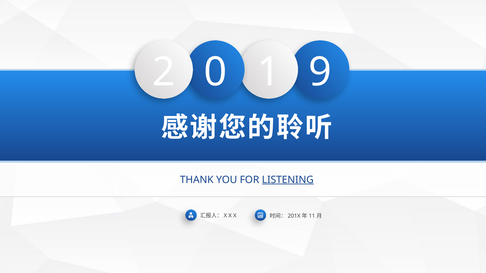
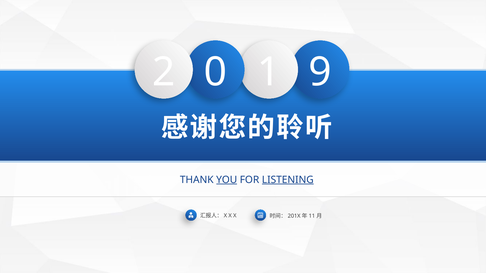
YOU underline: none -> present
